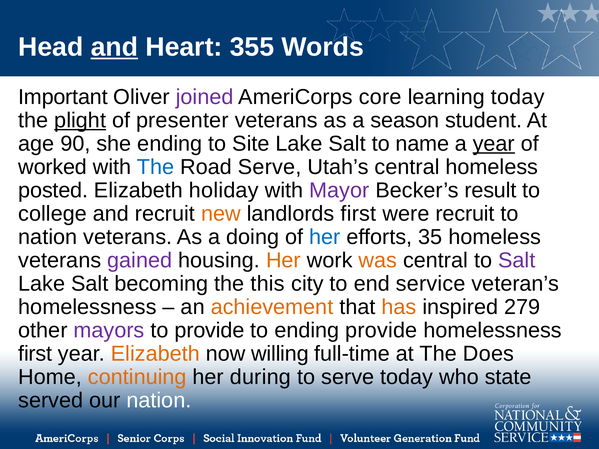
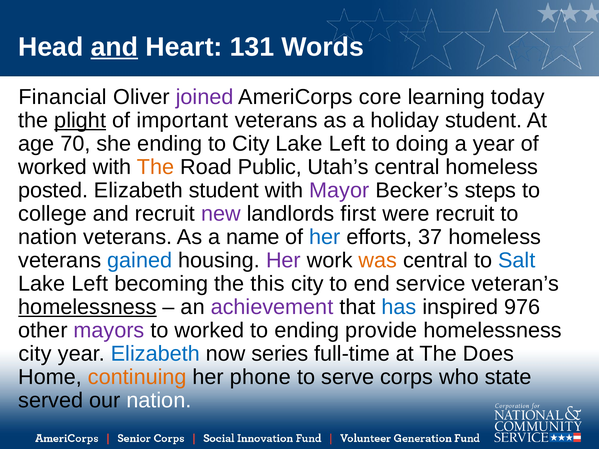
355: 355 -> 131
Important: Important -> Financial
presenter: presenter -> important
season: season -> holiday
90: 90 -> 70
to Site: Site -> City
Salt at (347, 144): Salt -> Left
name: name -> doing
year at (494, 144) underline: present -> none
The at (155, 167) colour: blue -> orange
Road Serve: Serve -> Public
Elizabeth holiday: holiday -> student
result: result -> steps
new colour: orange -> purple
doing: doing -> name
35: 35 -> 37
gained colour: purple -> blue
Her at (283, 261) colour: orange -> purple
Salt at (517, 261) colour: purple -> blue
Salt at (90, 284): Salt -> Left
homelessness at (87, 307) underline: none -> present
achievement colour: orange -> purple
has colour: orange -> blue
279: 279 -> 976
to provide: provide -> worked
first at (35, 354): first -> city
Elizabeth at (155, 354) colour: orange -> blue
willing: willing -> series
during: during -> phone
serve today: today -> corps
